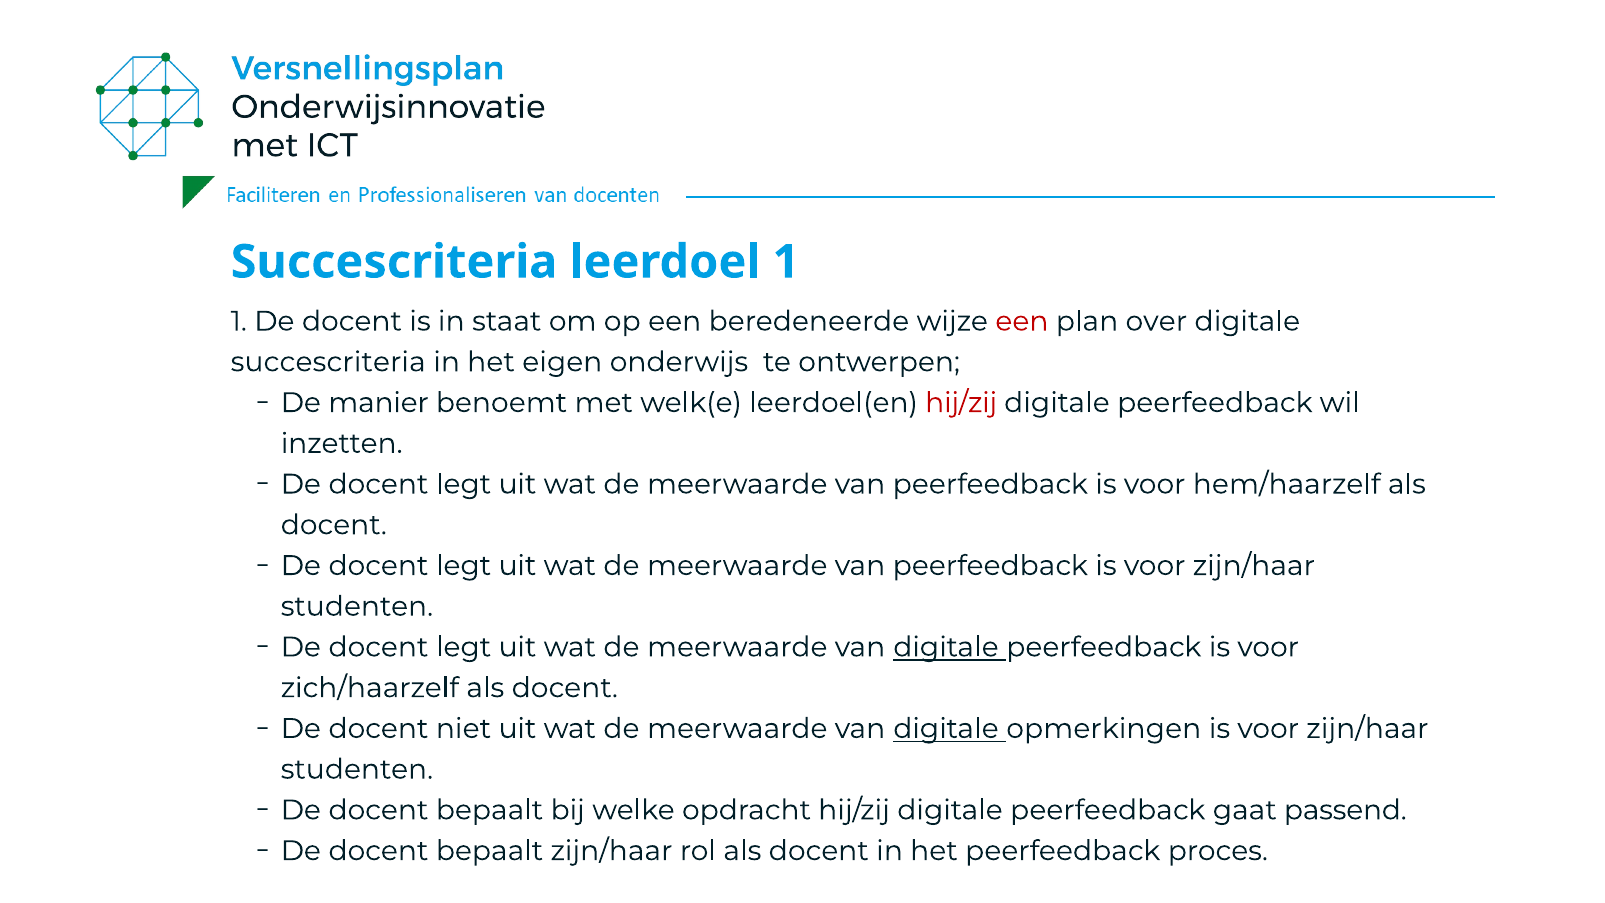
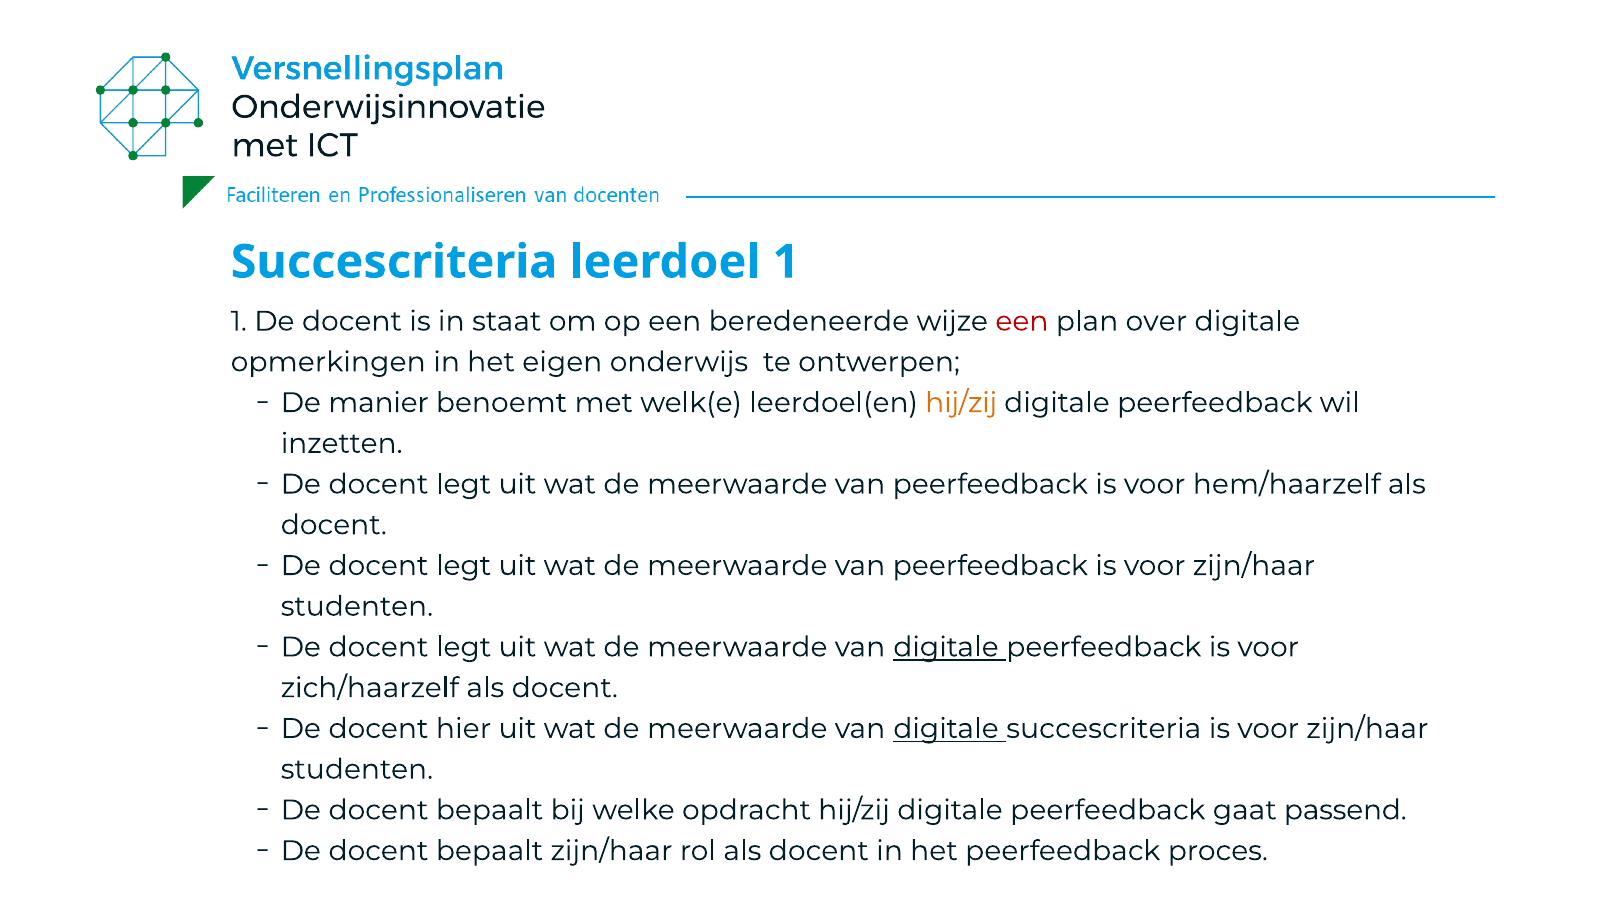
succescriteria at (328, 362): succescriteria -> opmerkingen
hij/zij at (961, 403) colour: red -> orange
niet: niet -> hier
digitale opmerkingen: opmerkingen -> succescriteria
